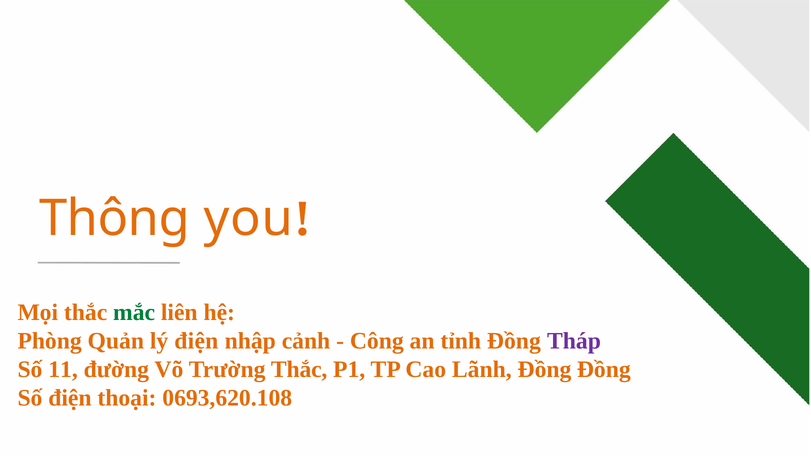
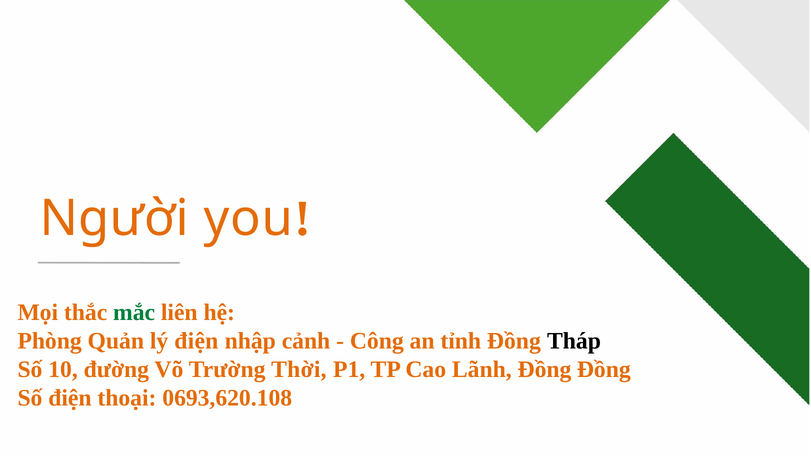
Thông: Thông -> Người
Tháp colour: purple -> black
11: 11 -> 10
Trường Thắc: Thắc -> Thời
